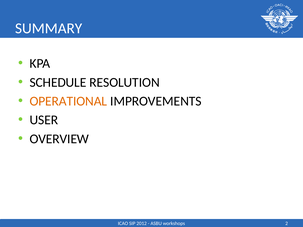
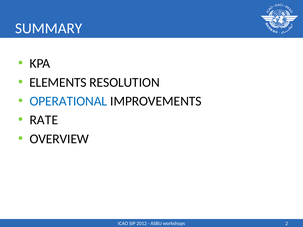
SCHEDULE: SCHEDULE -> ELEMENTS
OPERATIONAL colour: orange -> blue
USER: USER -> RATE
